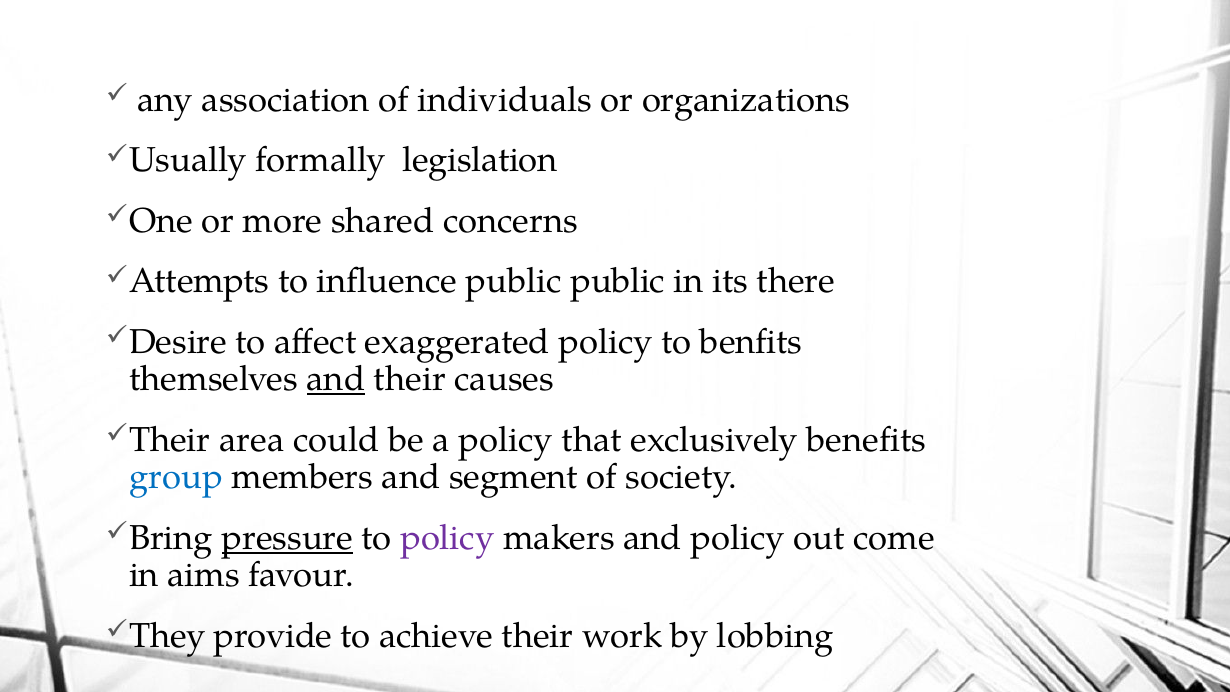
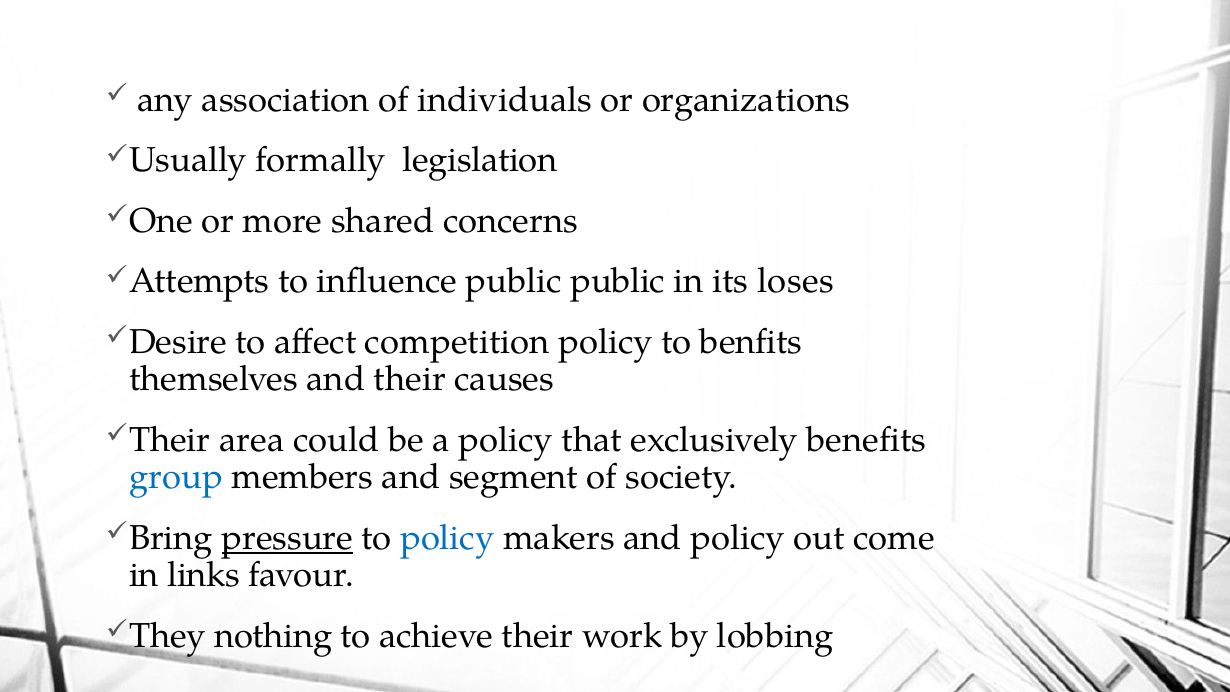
there: there -> loses
exaggerated: exaggerated -> competition
and at (336, 379) underline: present -> none
policy at (447, 538) colour: purple -> blue
aims: aims -> links
provide: provide -> nothing
